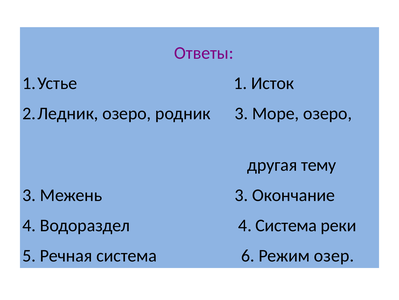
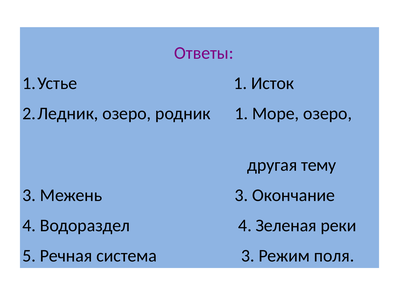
родник 3: 3 -> 1
4 Система: Система -> Зеленая
система 6: 6 -> 3
озер: озер -> поля
